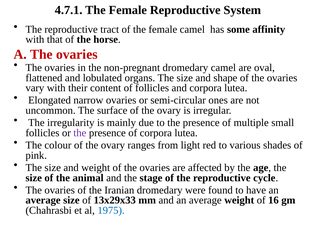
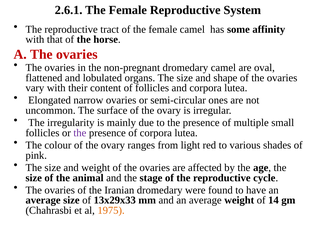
4.7.1: 4.7.1 -> 2.6.1
16: 16 -> 14
1975 colour: blue -> orange
